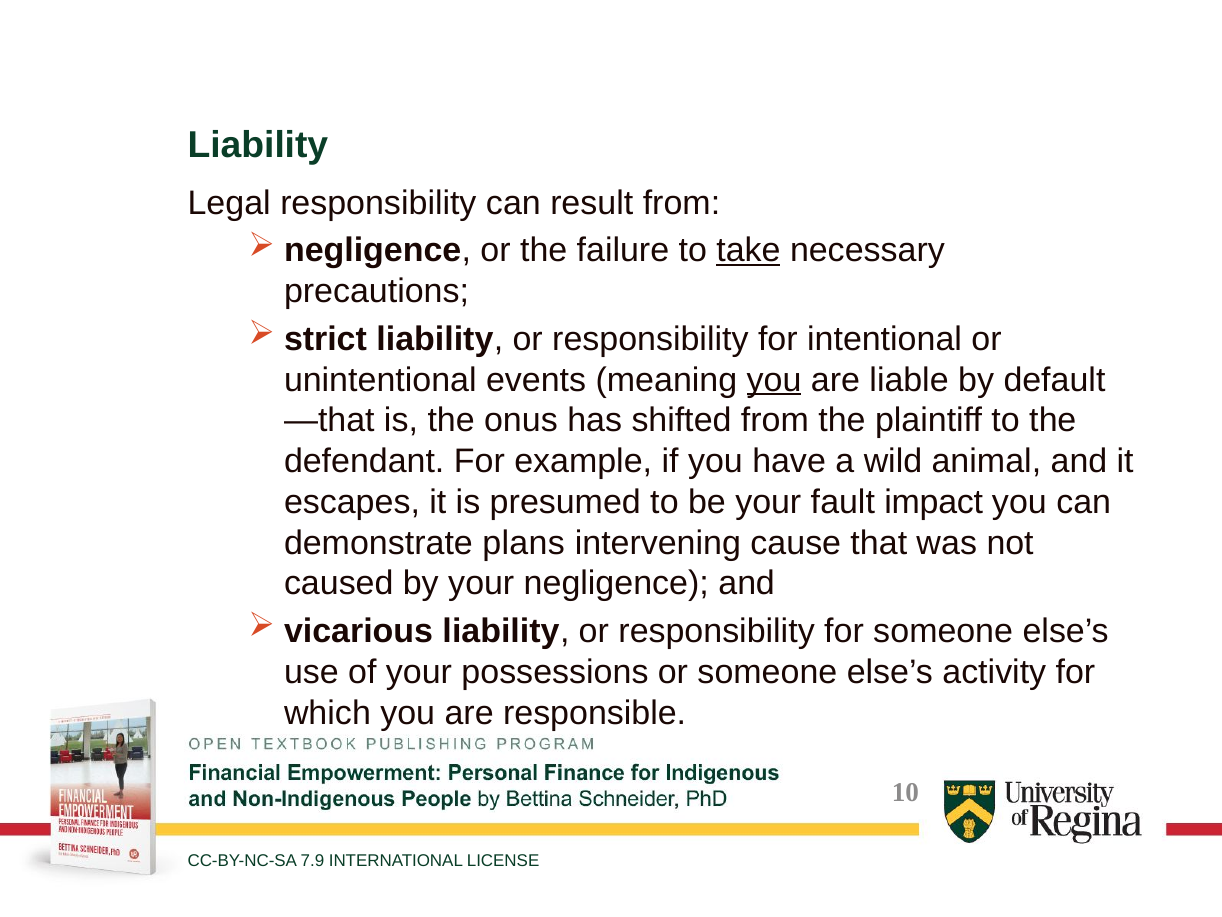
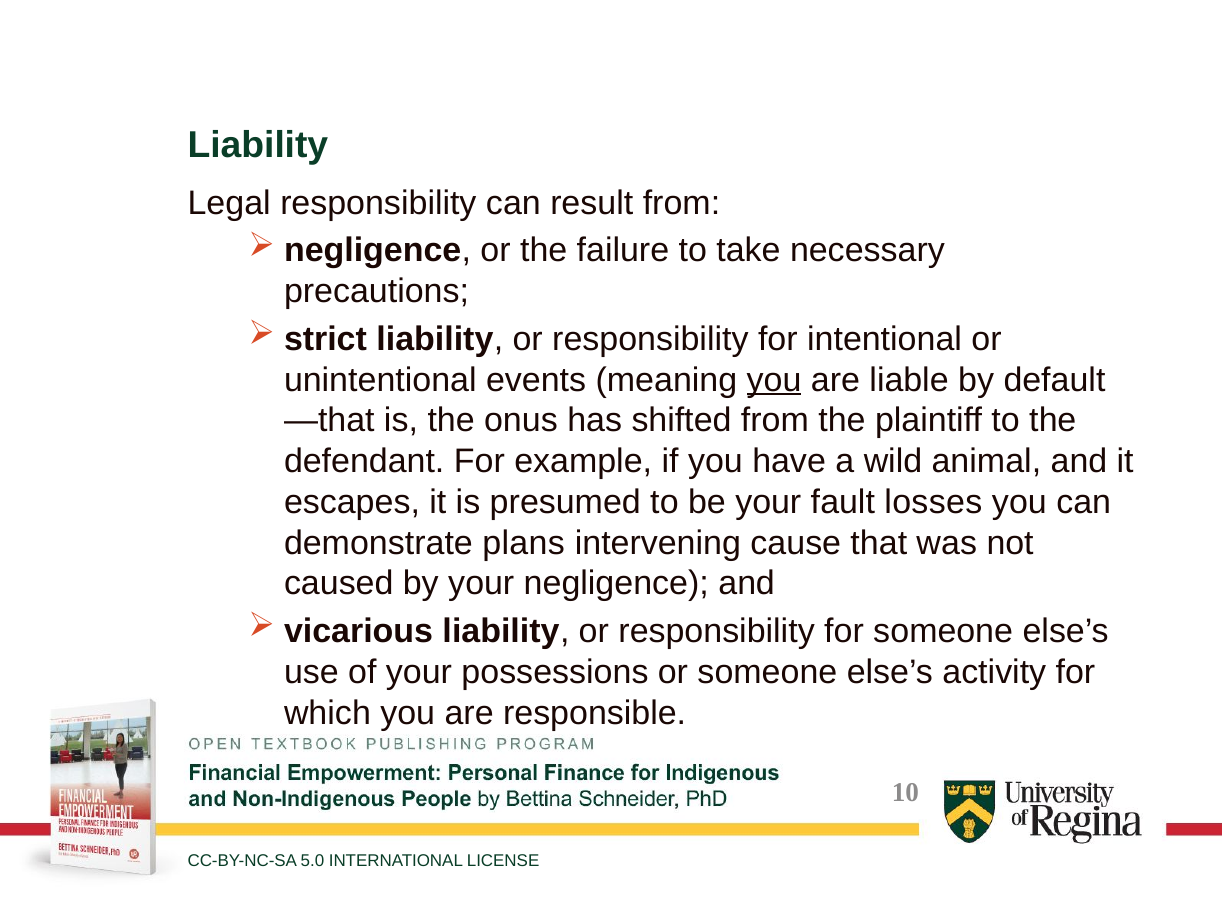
take underline: present -> none
impact: impact -> losses
7.9: 7.9 -> 5.0
